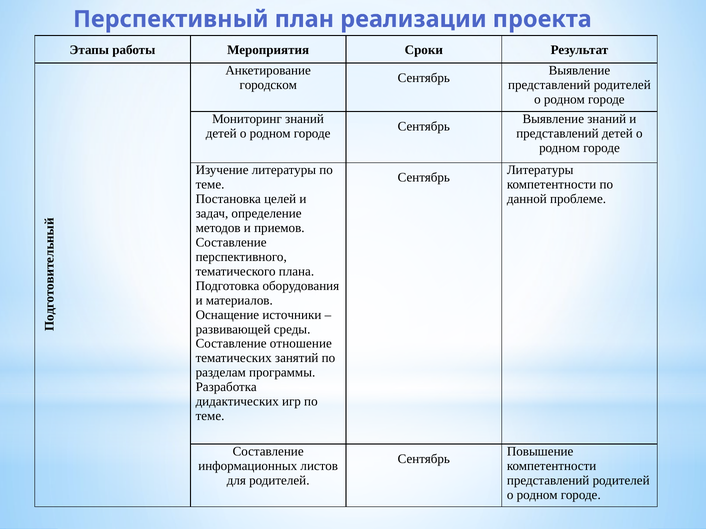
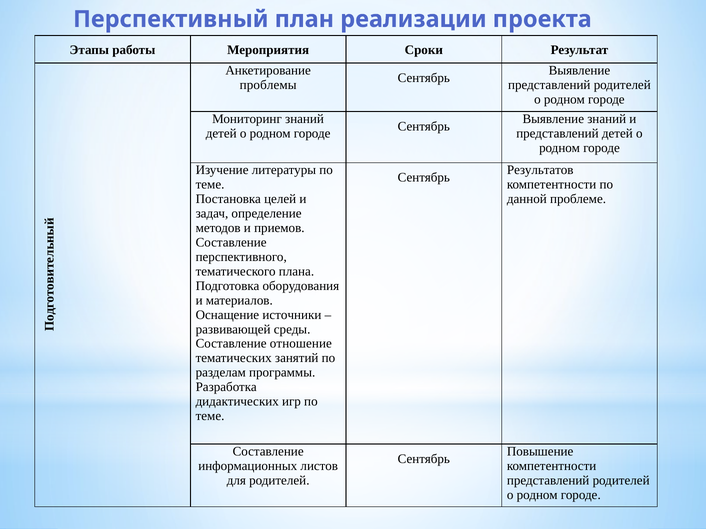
городском: городском -> проблемы
Литературы at (540, 170): Литературы -> Результатов
